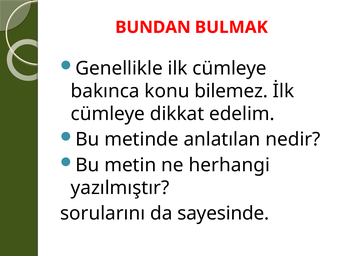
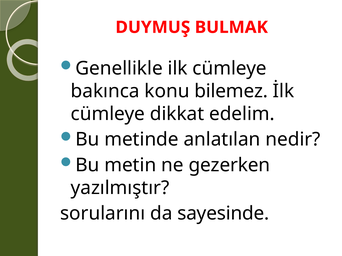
BUNDAN: BUNDAN -> DUYMUŞ
herhangi: herhangi -> gezerken
